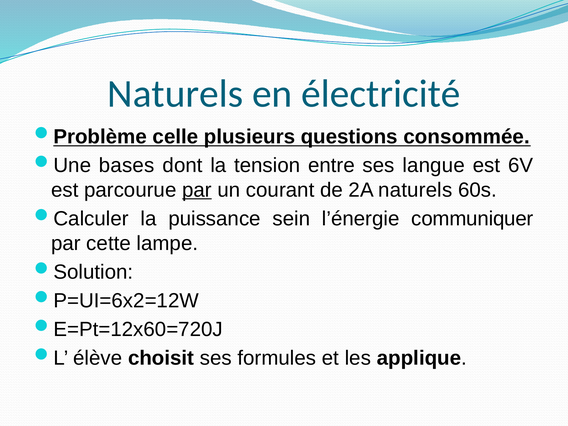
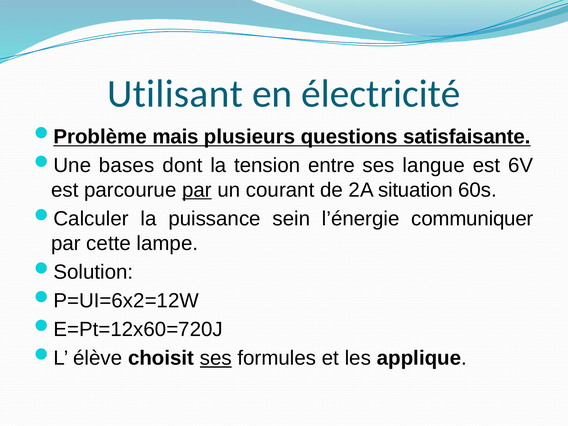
Naturels at (175, 94): Naturels -> Utilisant
celle: celle -> mais
consommée: consommée -> satisfaisante
2A naturels: naturels -> situation
ses at (216, 358) underline: none -> present
